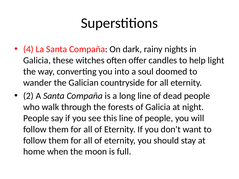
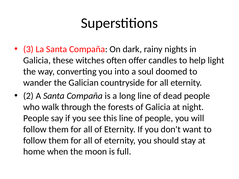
4: 4 -> 3
